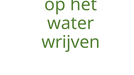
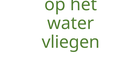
wrijven: wrijven -> vliegen
